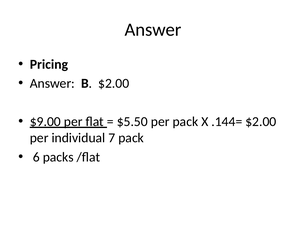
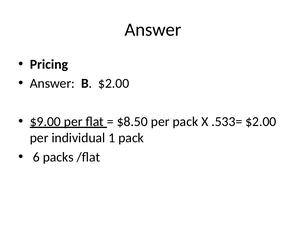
$5.50: $5.50 -> $8.50
.144=: .144= -> .533=
7: 7 -> 1
